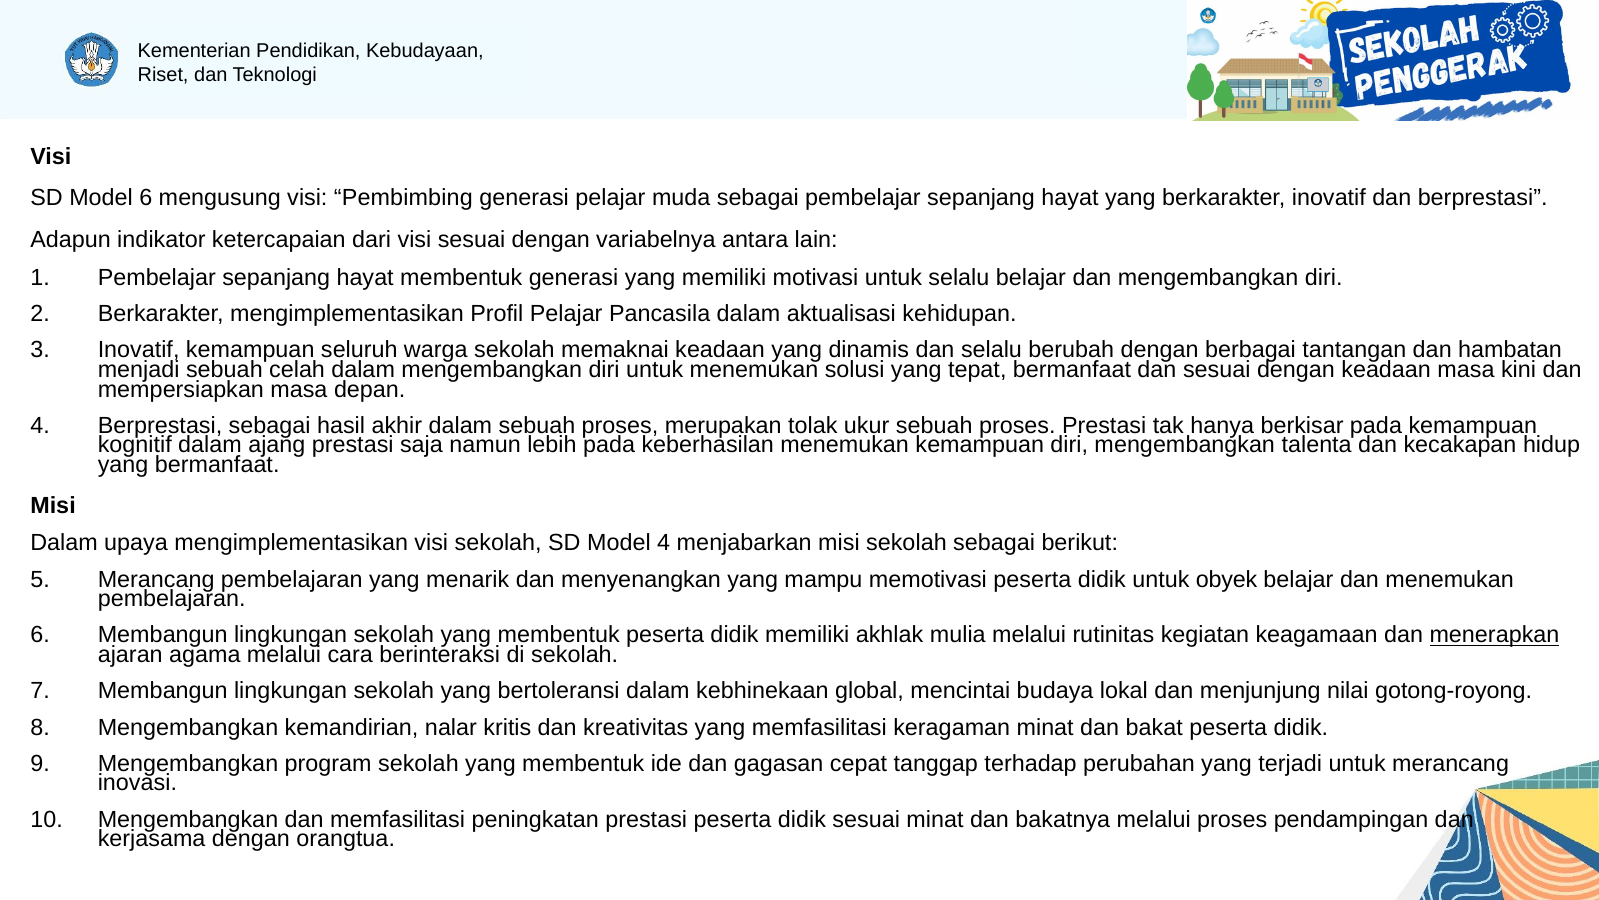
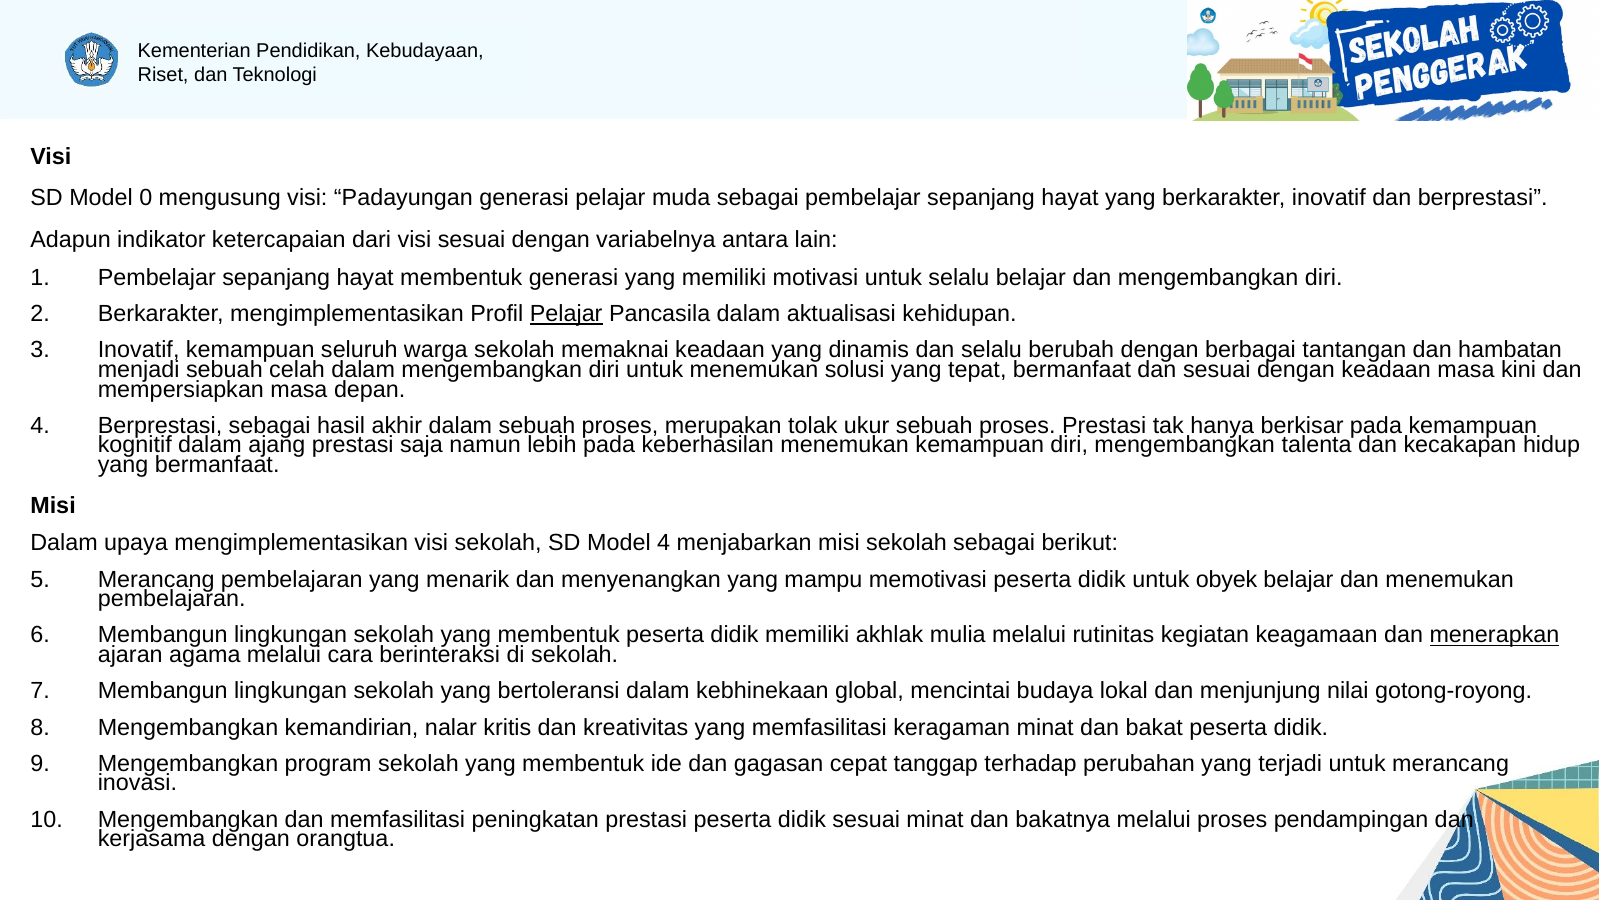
Model 6: 6 -> 0
Pembimbing: Pembimbing -> Padayungan
Pelajar at (566, 314) underline: none -> present
